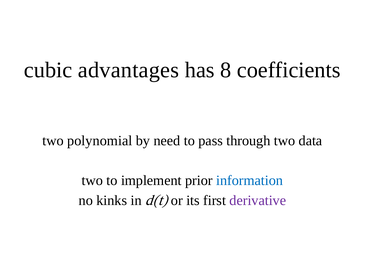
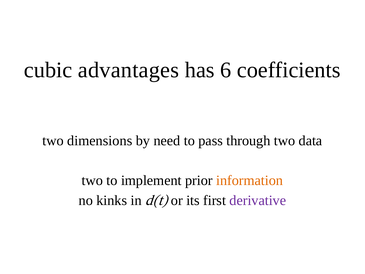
8: 8 -> 6
polynomial: polynomial -> dimensions
information colour: blue -> orange
